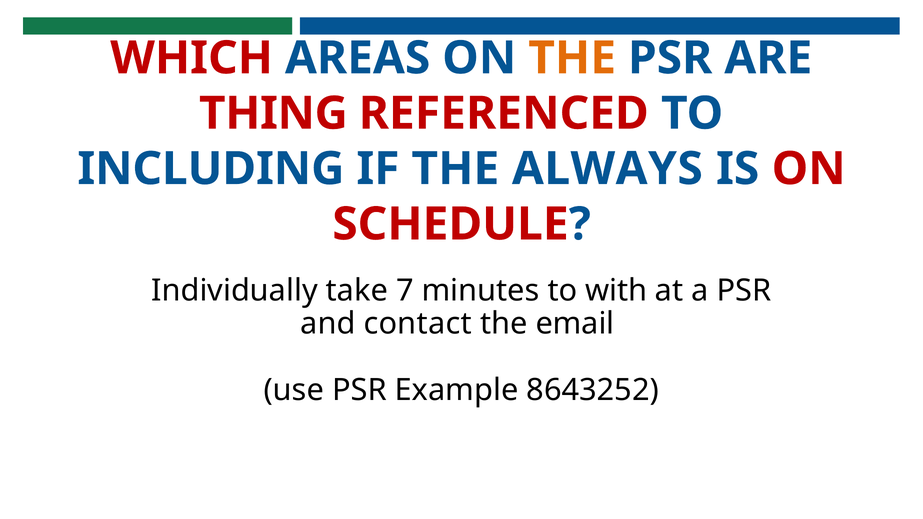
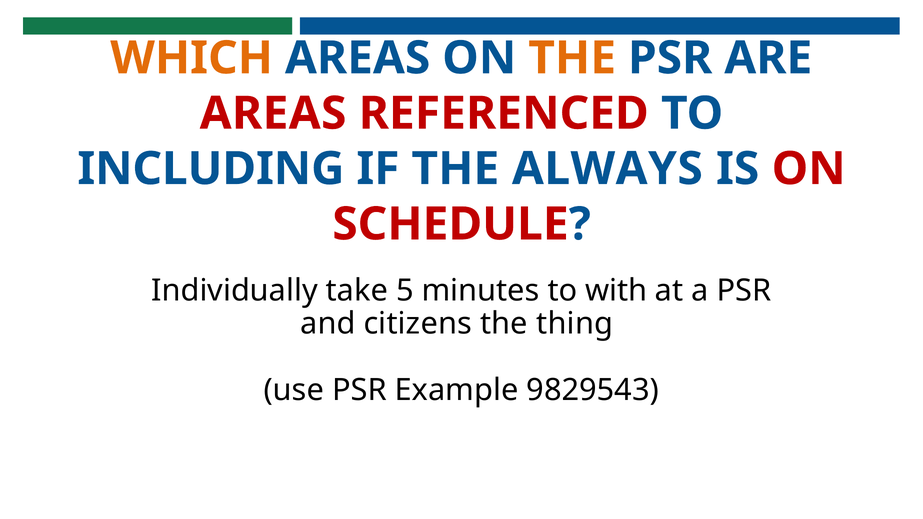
WHICH colour: red -> orange
THING at (273, 114): THING -> AREAS
7: 7 -> 5
contact: contact -> citizens
email: email -> thing
8643252: 8643252 -> 9829543
